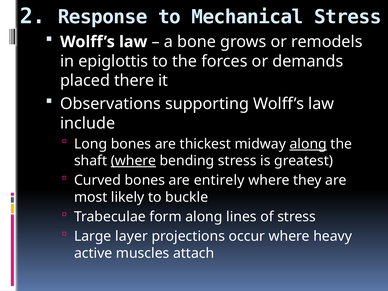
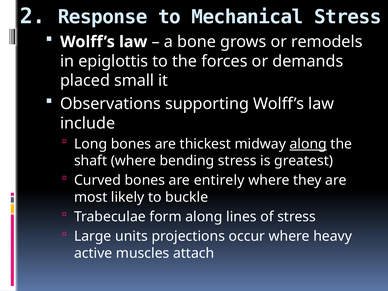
there: there -> small
where at (133, 161) underline: present -> none
layer: layer -> units
